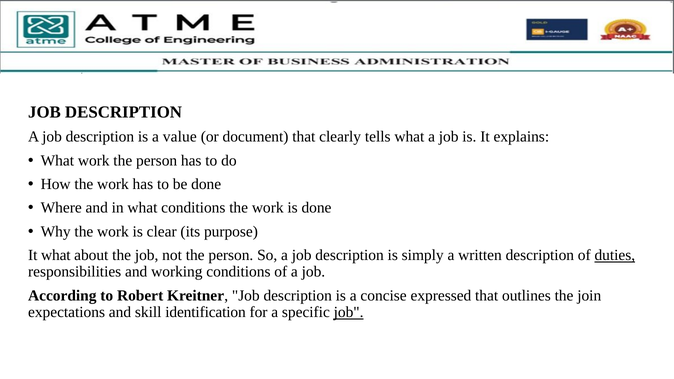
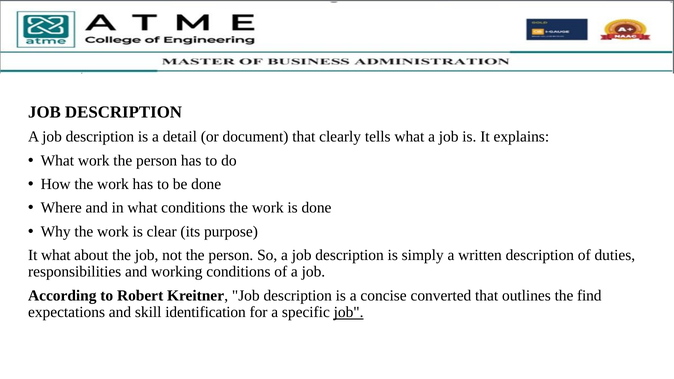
value: value -> detail
duties underline: present -> none
expressed: expressed -> converted
join: join -> find
